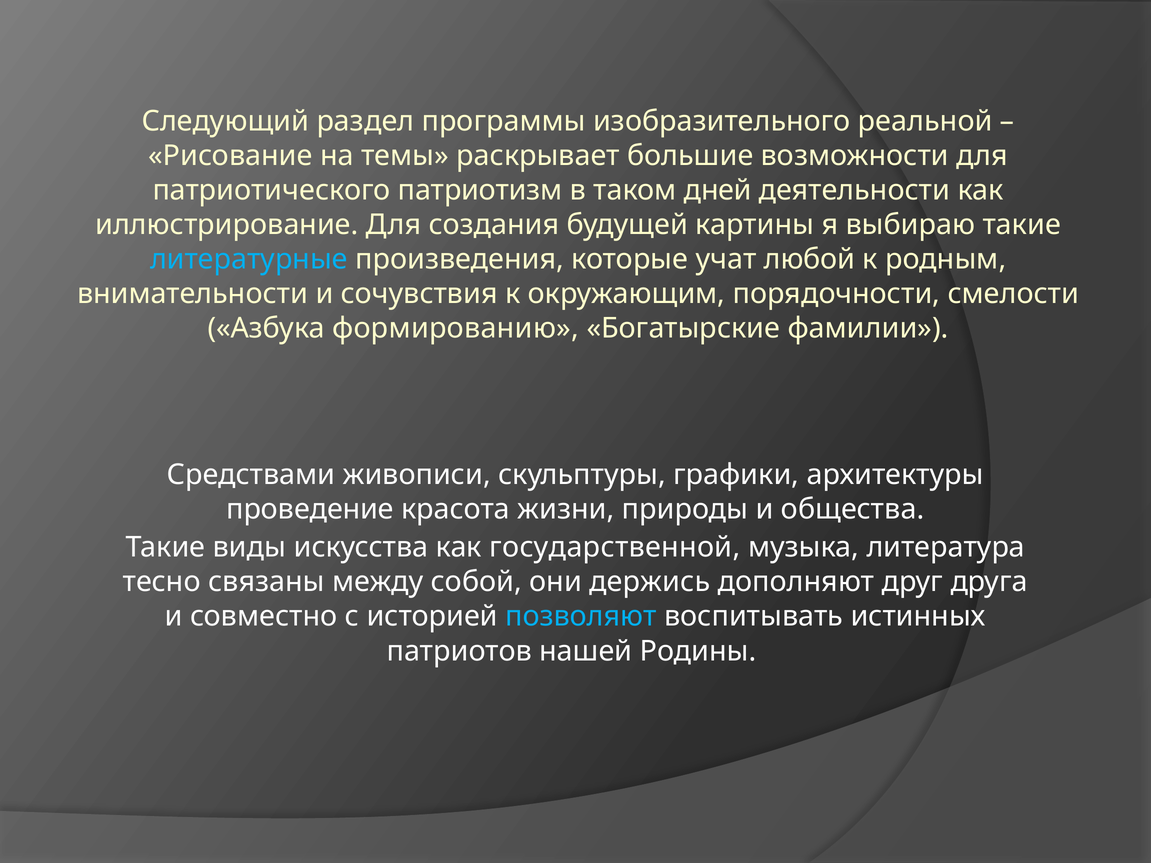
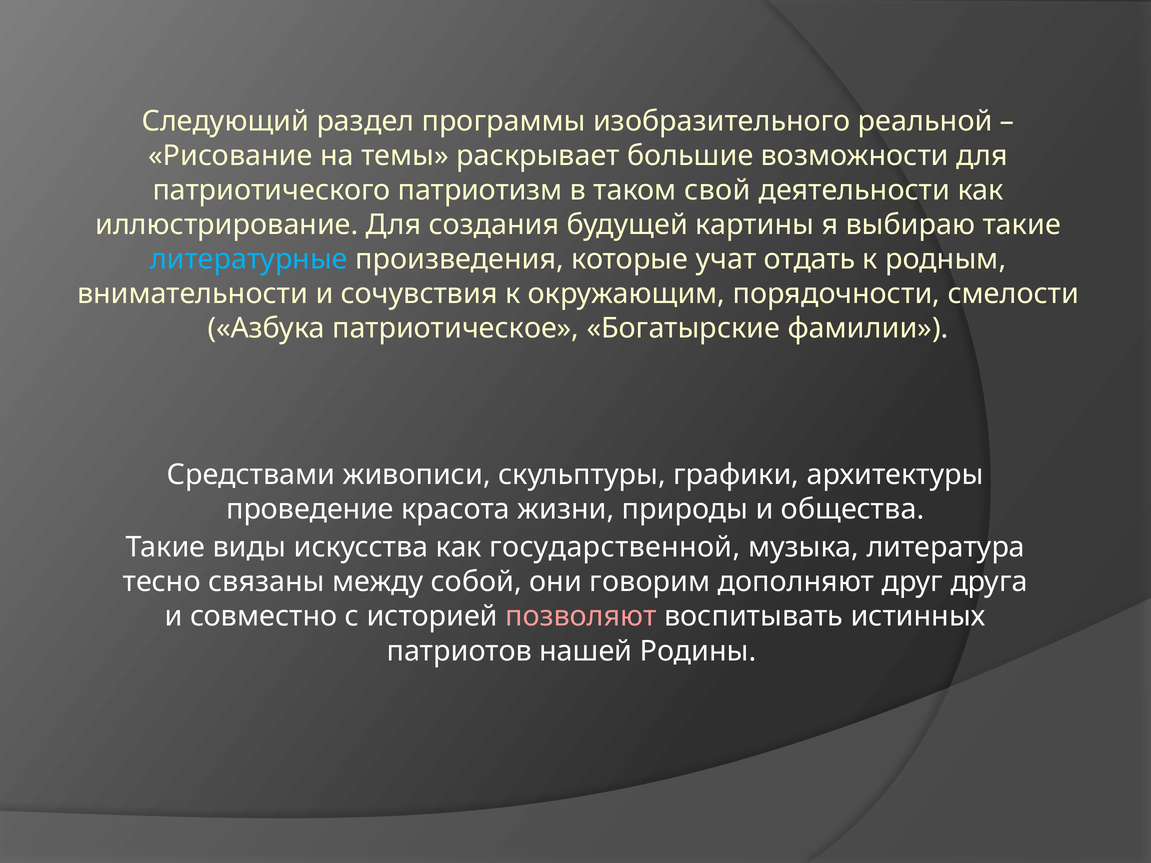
дней: дней -> свой
любой: любой -> отдать
формированию: формированию -> патриотическое
держись: держись -> говорим
позволяют colour: light blue -> pink
